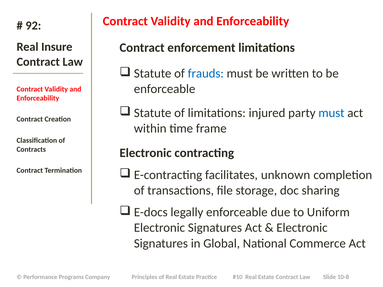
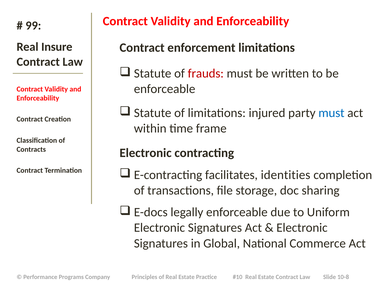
92: 92 -> 99
frauds colour: blue -> red
unknown: unknown -> identities
